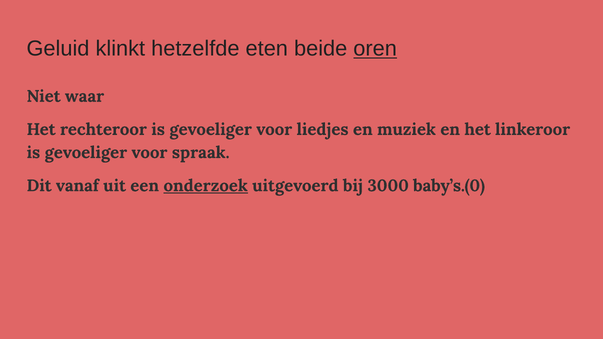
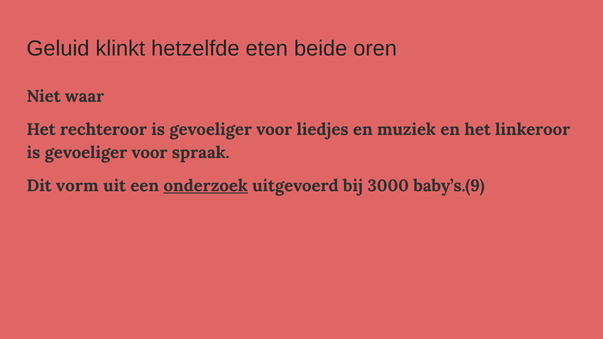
oren underline: present -> none
vanaf: vanaf -> vorm
baby’s.(0: baby’s.(0 -> baby’s.(9
